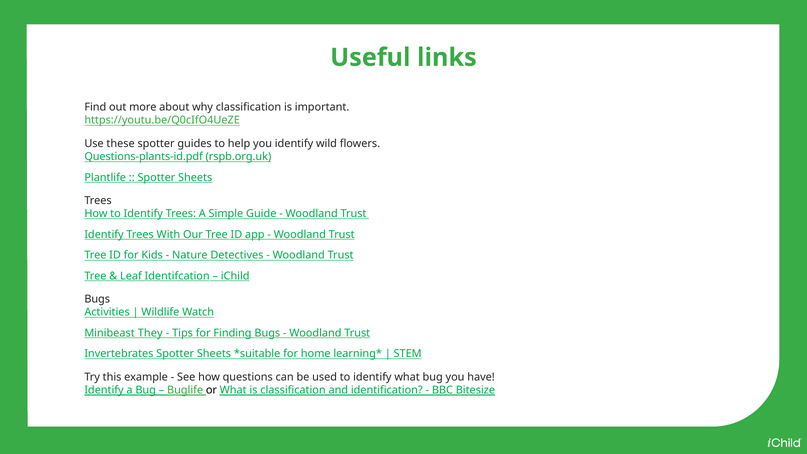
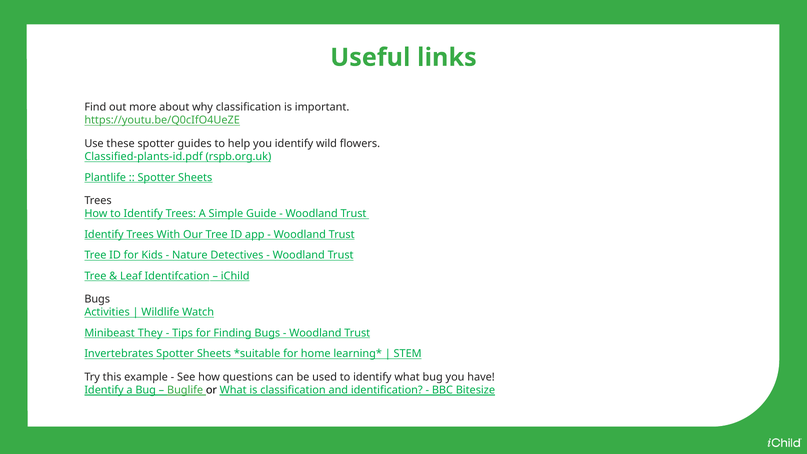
Questions-plants-id.pdf: Questions-plants-id.pdf -> Classified-plants-id.pdf
